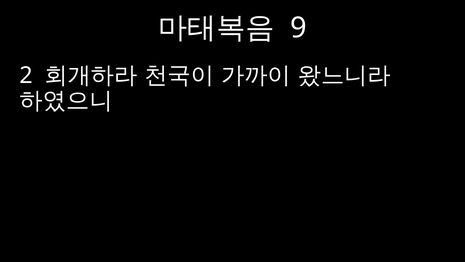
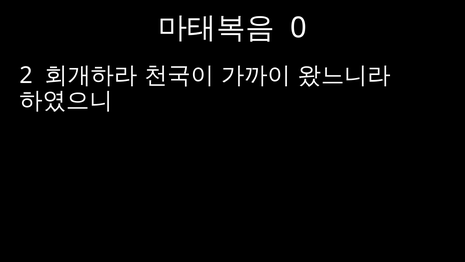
9: 9 -> 0
